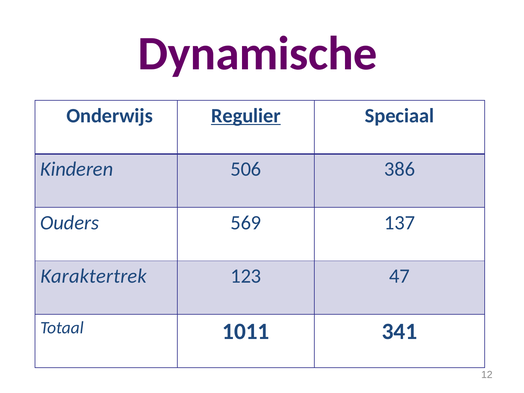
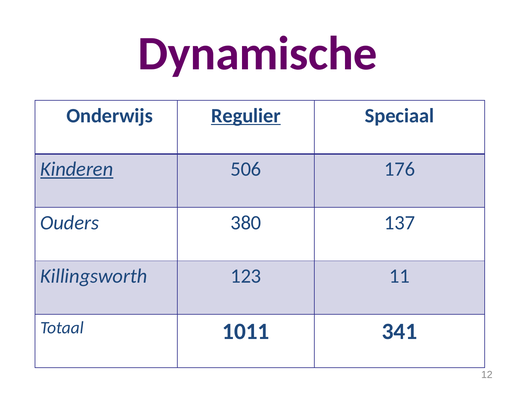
Kinderen underline: none -> present
386: 386 -> 176
569: 569 -> 380
Karaktertrek: Karaktertrek -> Killingsworth
47: 47 -> 11
